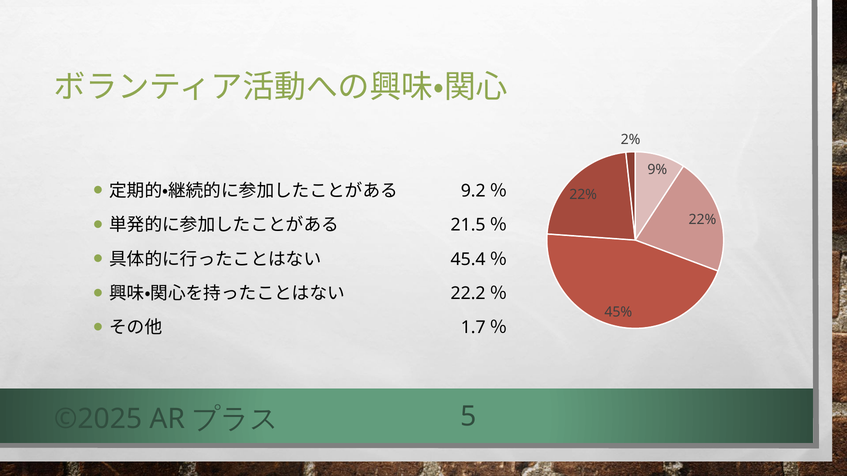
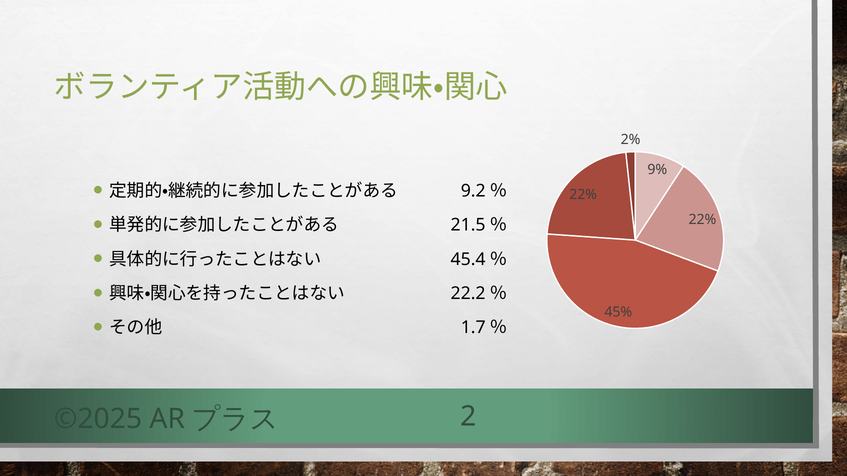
5: 5 -> 2
